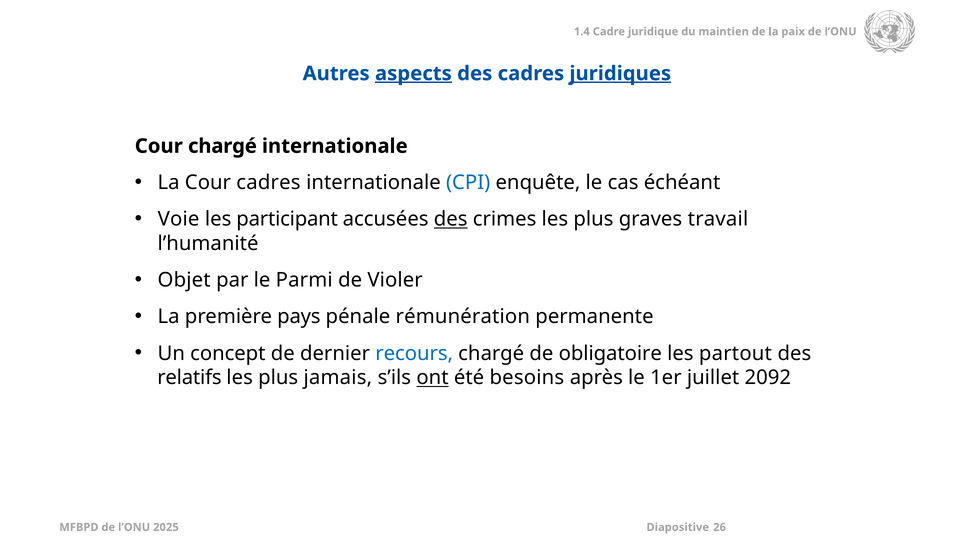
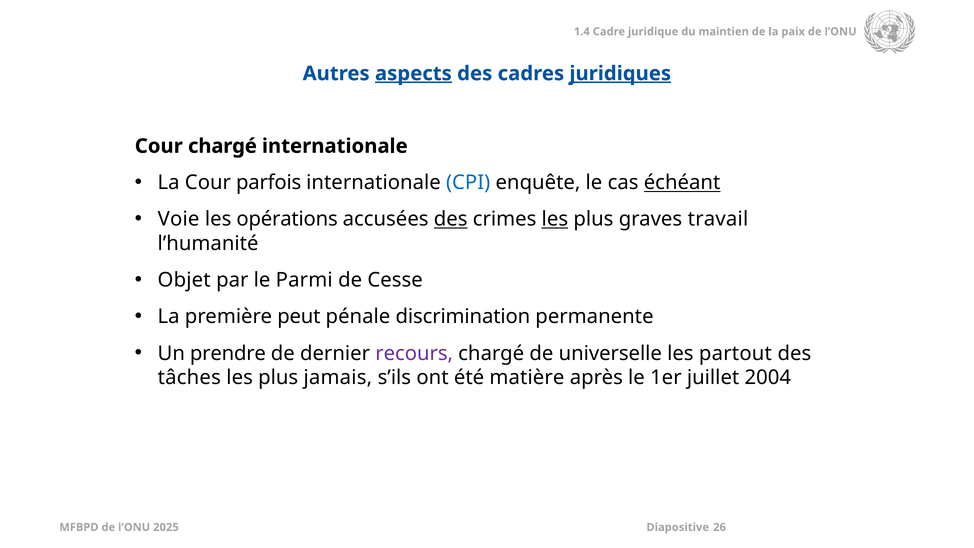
Cour cadres: cadres -> parfois
échéant underline: none -> present
participant: participant -> opérations
les at (555, 219) underline: none -> present
Violer: Violer -> Cesse
pays: pays -> peut
rémunération: rémunération -> discrimination
concept: concept -> prendre
recours colour: blue -> purple
obligatoire: obligatoire -> universelle
relatifs: relatifs -> tâches
ont underline: present -> none
besoins: besoins -> matière
2092: 2092 -> 2004
